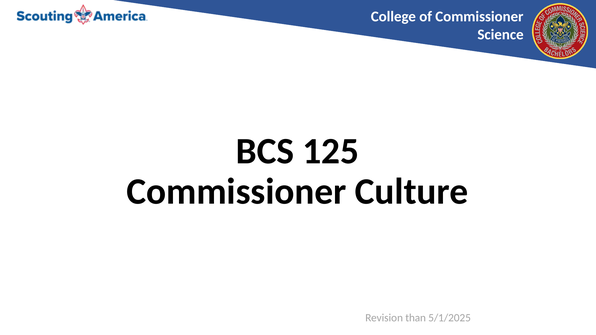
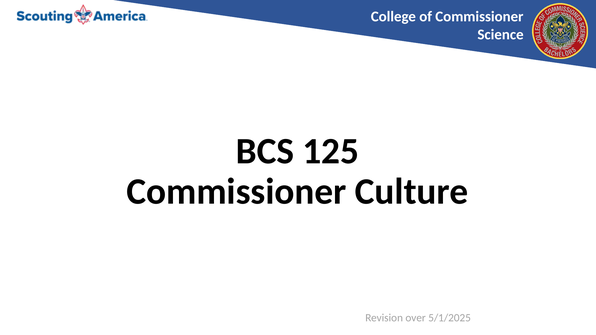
than: than -> over
